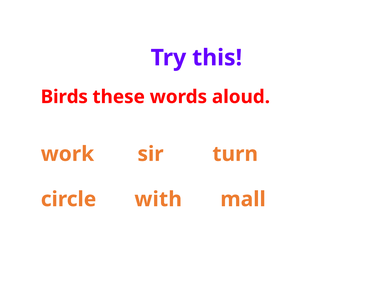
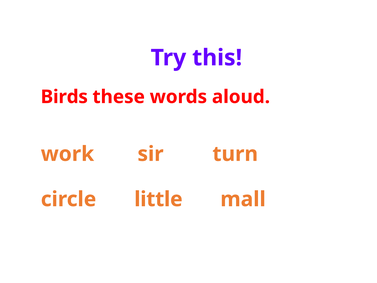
with: with -> little
